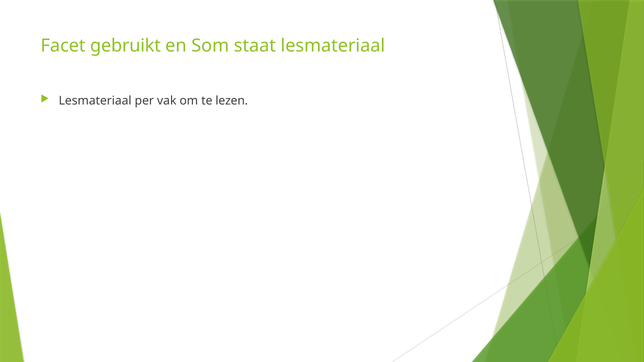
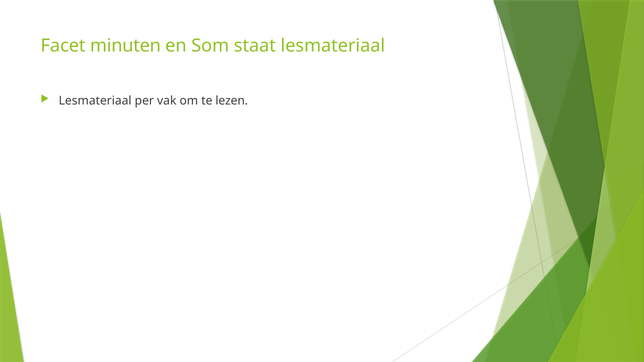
gebruikt: gebruikt -> minuten
